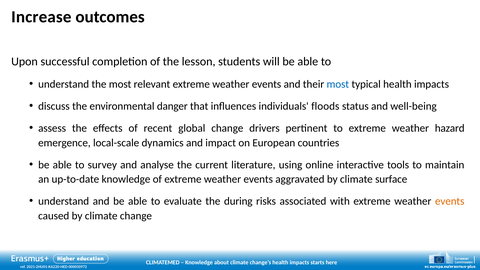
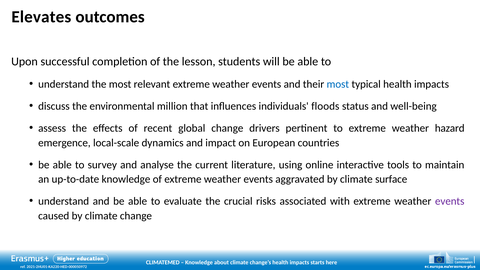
Increase: Increase -> Elevates
danger: danger -> million
during: during -> crucial
events at (450, 201) colour: orange -> purple
